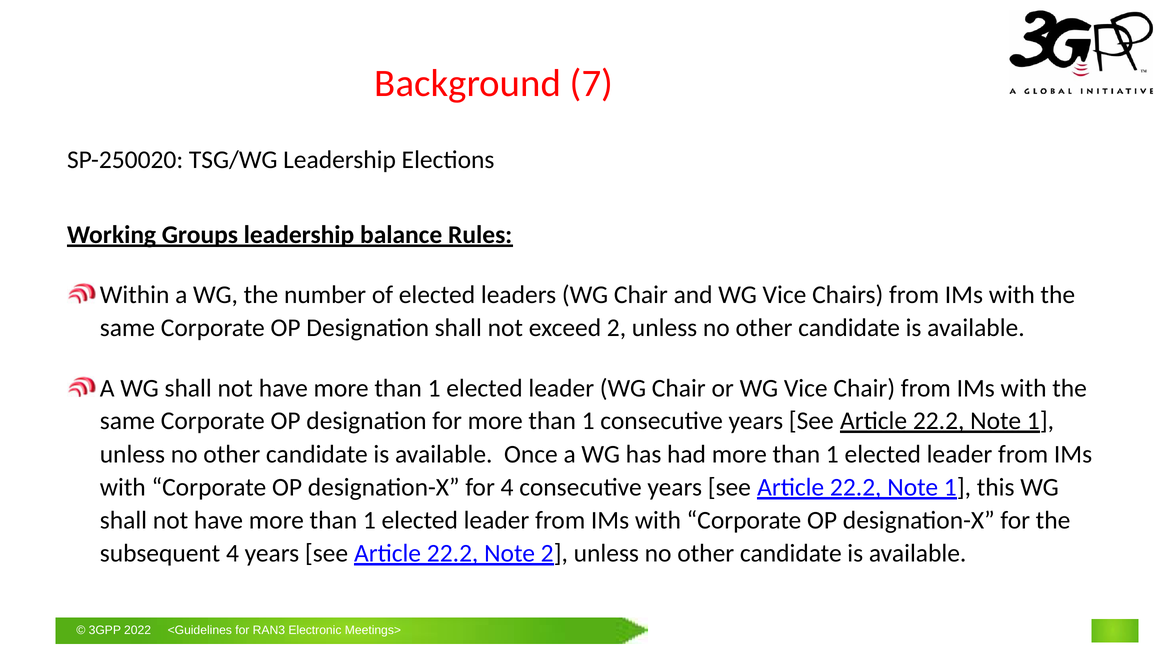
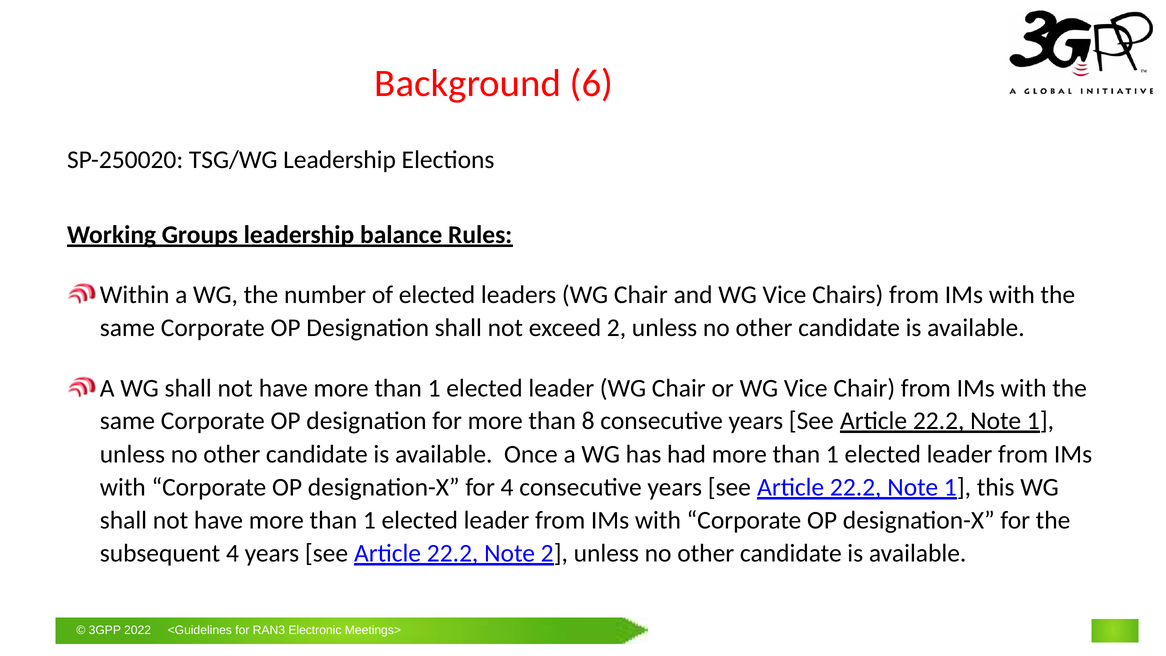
Background 7: 7 -> 6
for more than 1: 1 -> 8
